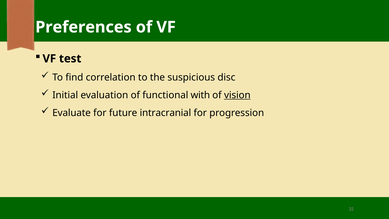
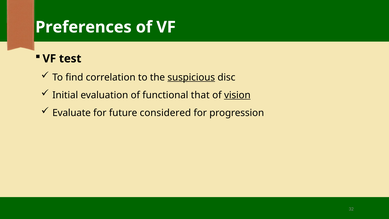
suspicious underline: none -> present
with: with -> that
intracranial: intracranial -> considered
